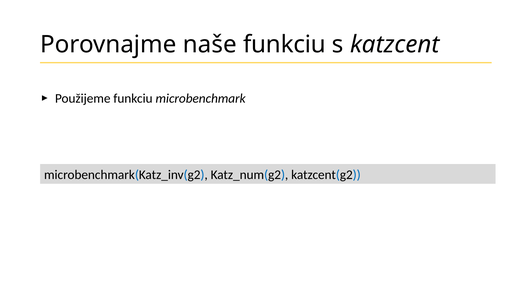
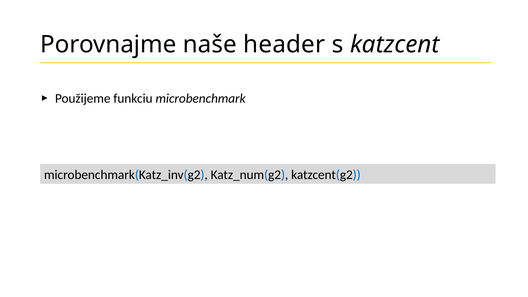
naše funkciu: funkciu -> header
